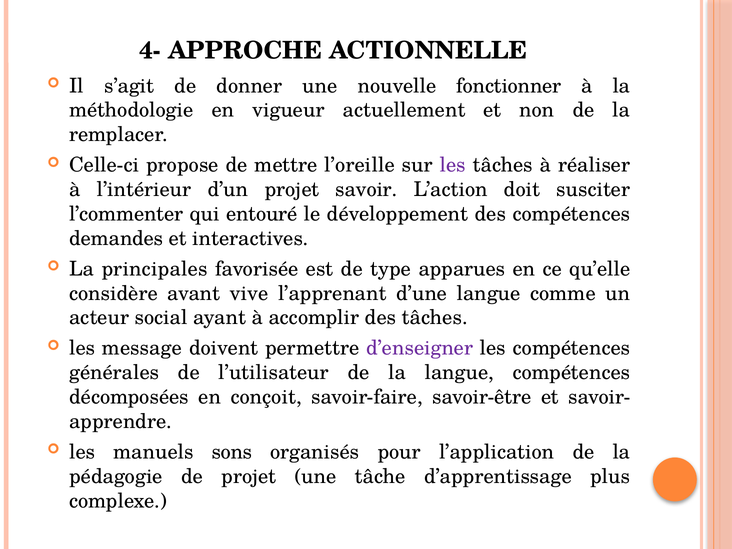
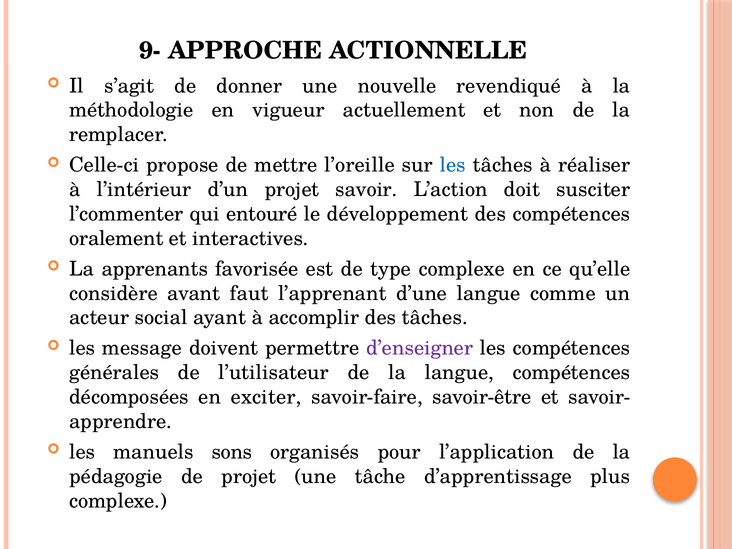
4-: 4- -> 9-
fonctionner: fonctionner -> revendiqué
les at (453, 165) colour: purple -> blue
demandes: demandes -> oralement
principales: principales -> apprenants
type apparues: apparues -> complexe
vive: vive -> faut
conçoit: conçoit -> exciter
